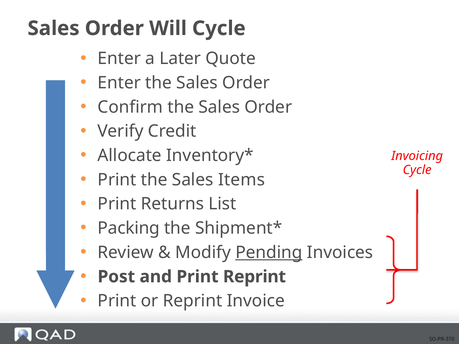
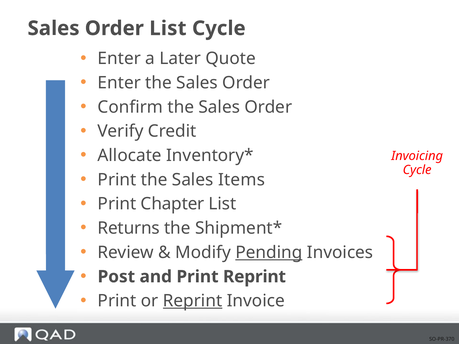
Order Will: Will -> List
Returns: Returns -> Chapter
Packing: Packing -> Returns
Reprint at (193, 301) underline: none -> present
